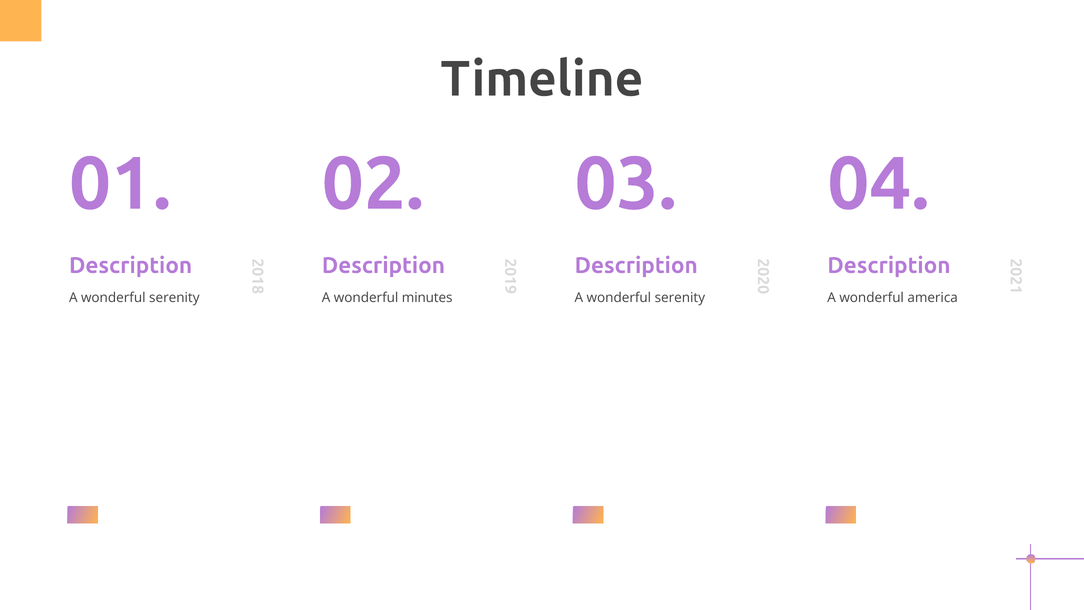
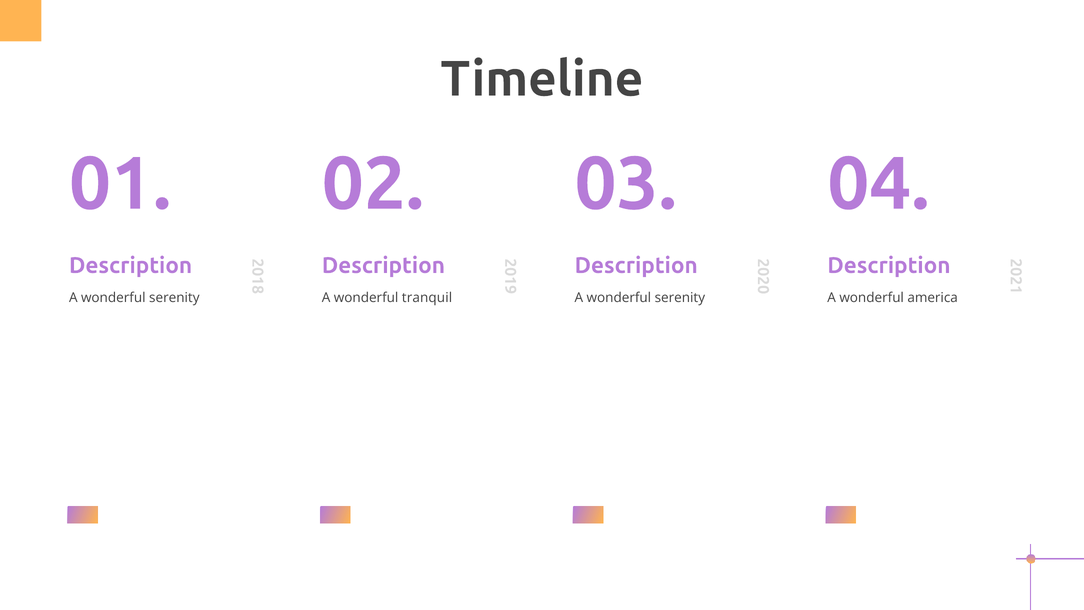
minutes: minutes -> tranquil
